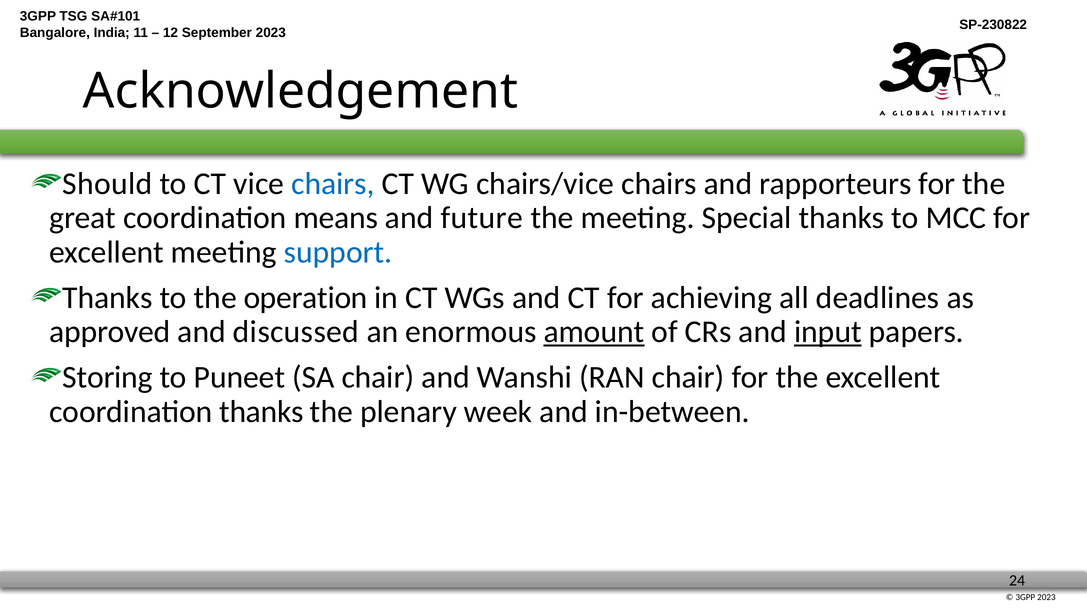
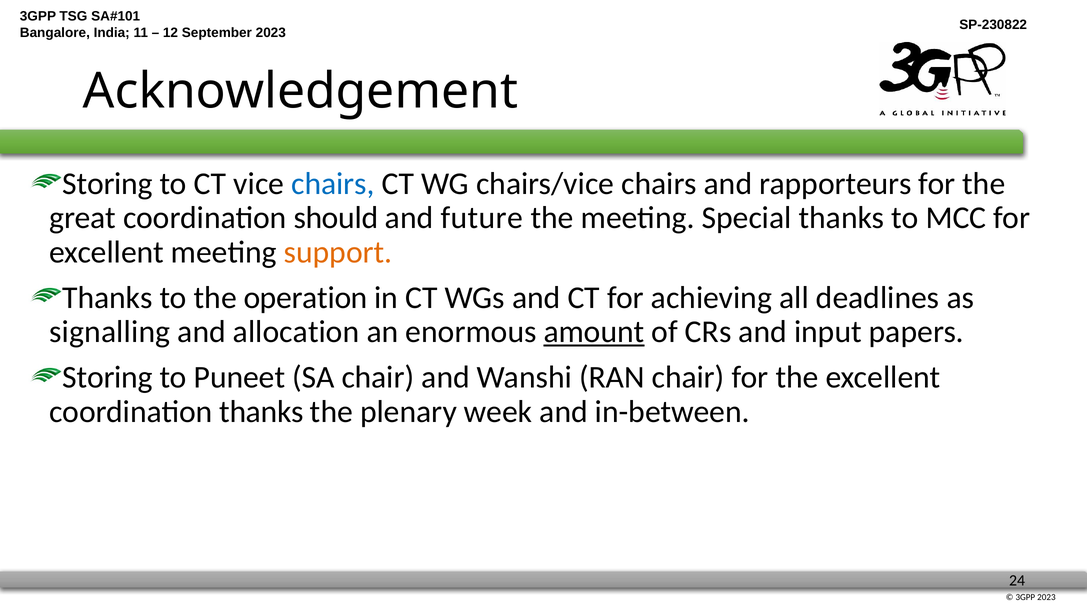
Should at (107, 184): Should -> Storing
means: means -> should
support colour: blue -> orange
approved: approved -> signalling
discussed: discussed -> allocation
input underline: present -> none
